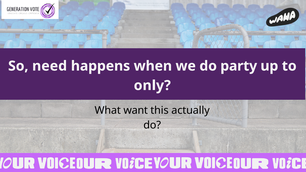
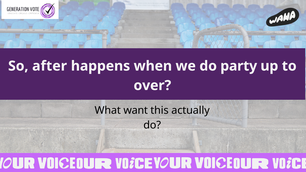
need: need -> after
only: only -> over
